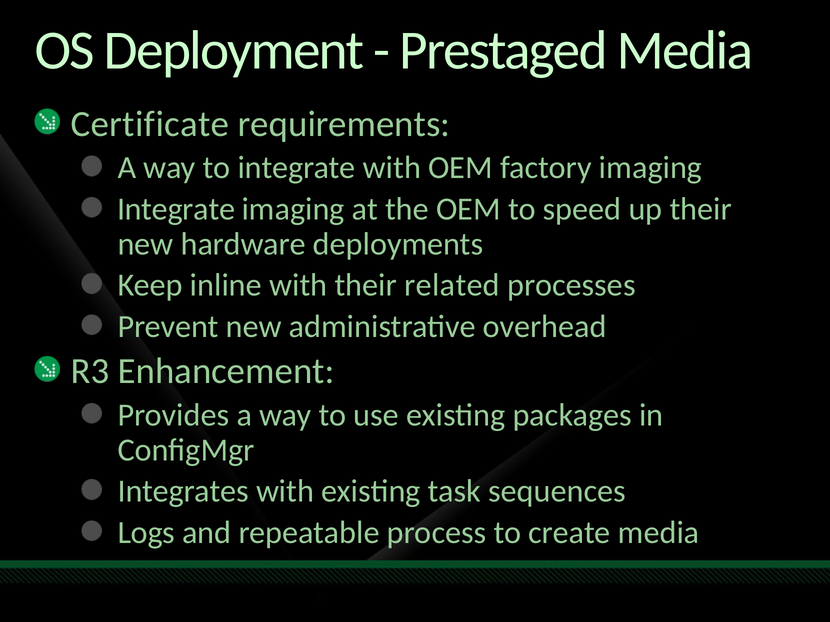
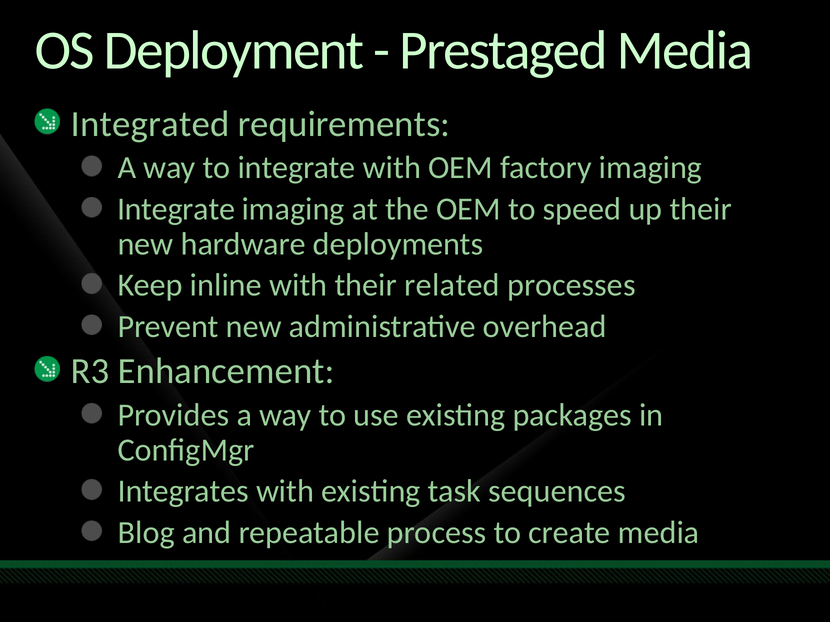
Certificate: Certificate -> Integrated
Logs: Logs -> Blog
